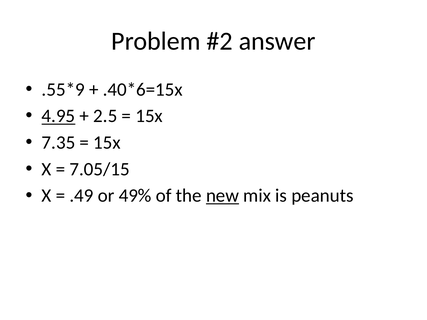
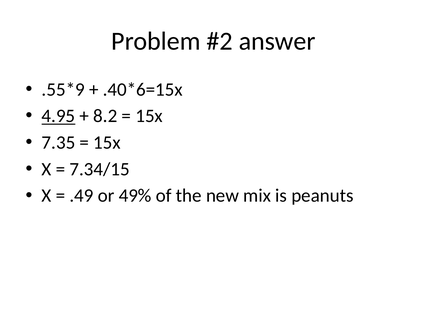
2.5: 2.5 -> 8.2
7.05/15: 7.05/15 -> 7.34/15
new underline: present -> none
